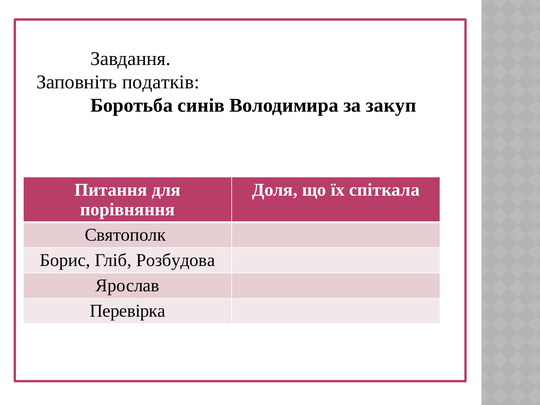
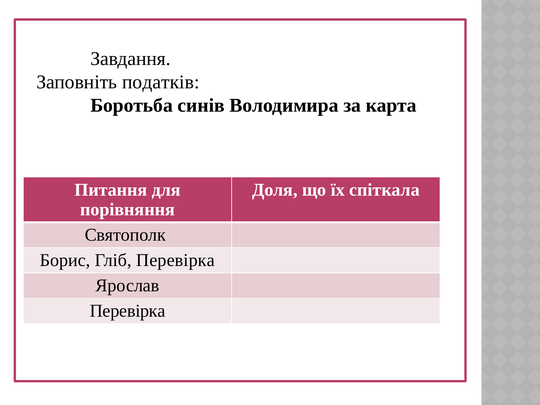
закуп: закуп -> карта
Гліб Розбудова: Розбудова -> Перевірка
